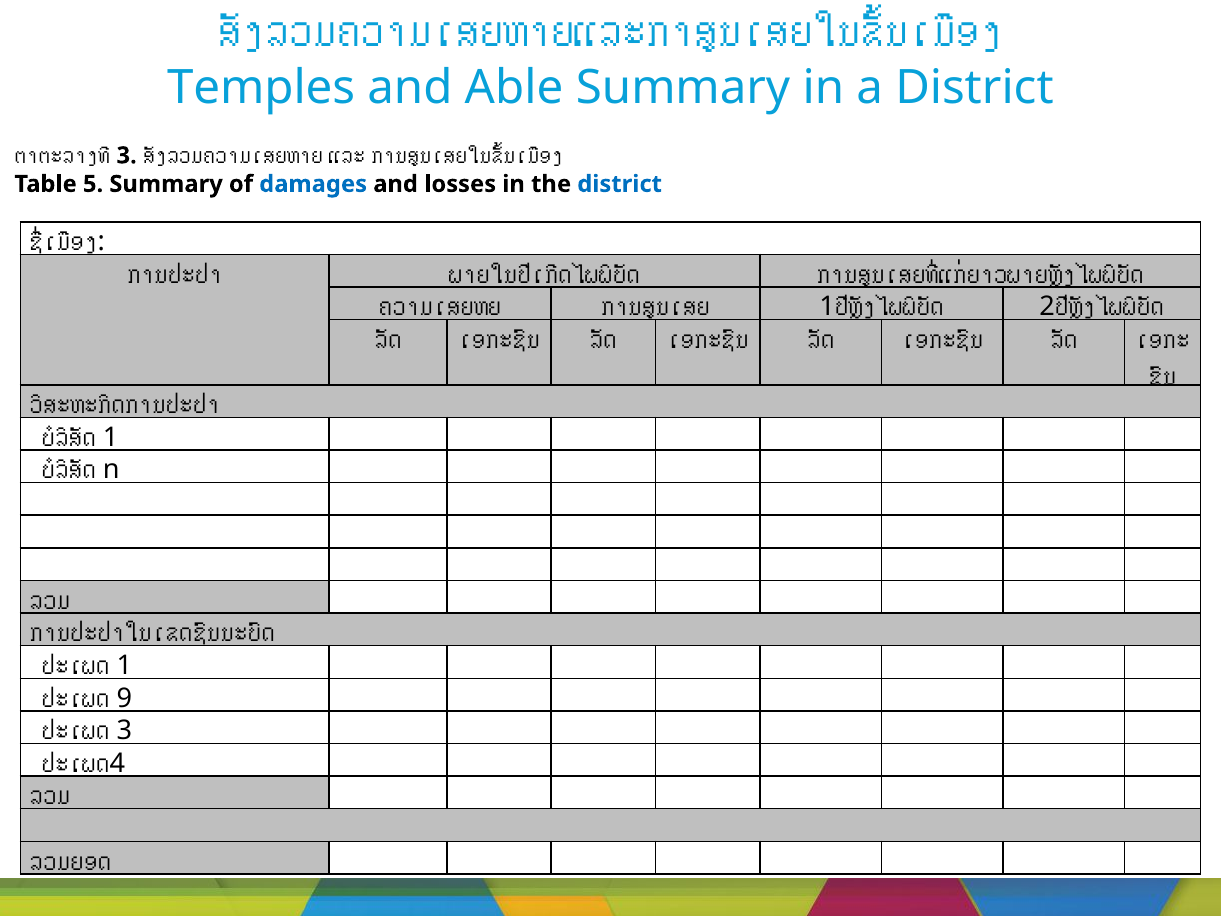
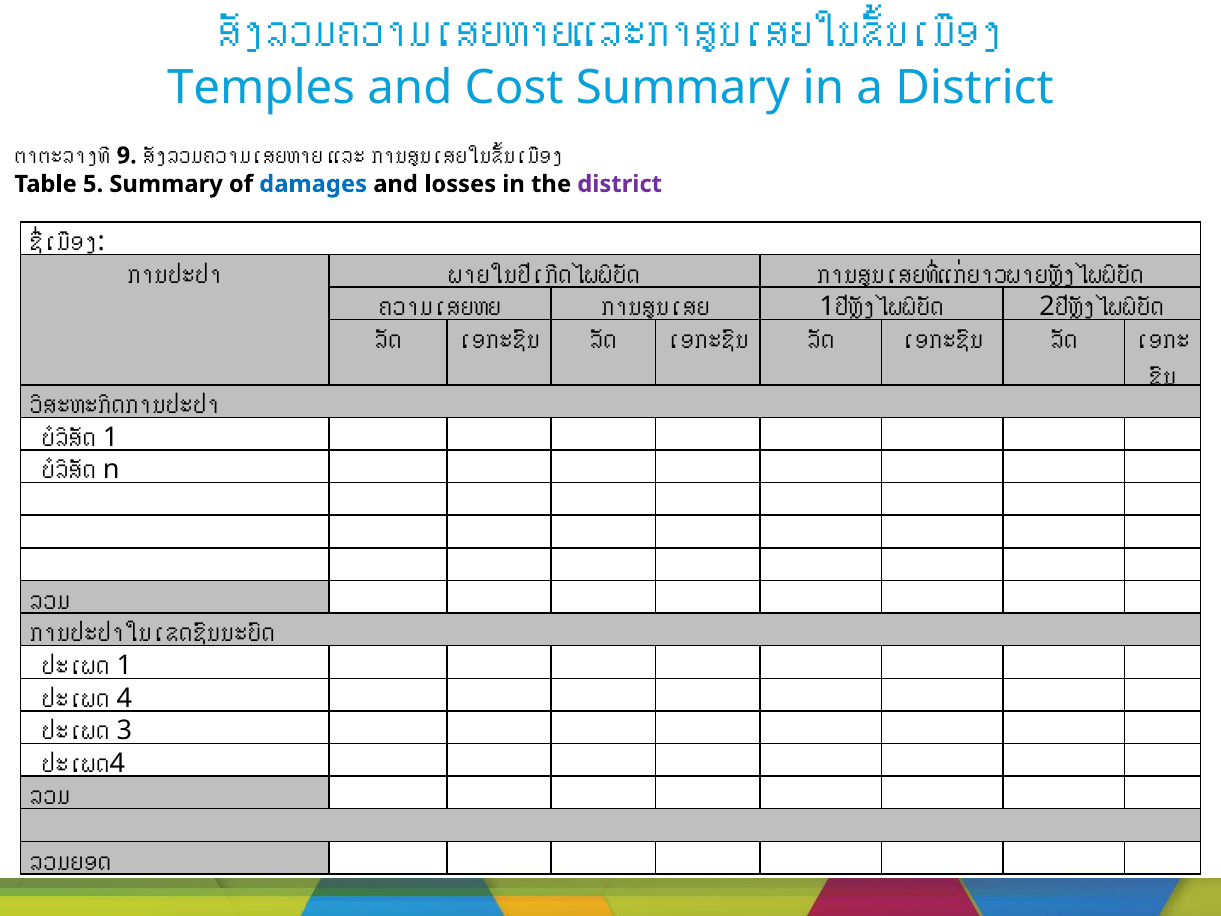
Able: Able -> Cost
3 at (127, 156): 3 -> 9
district at (620, 184) colour: blue -> purple
9 at (124, 698): 9 -> 4
